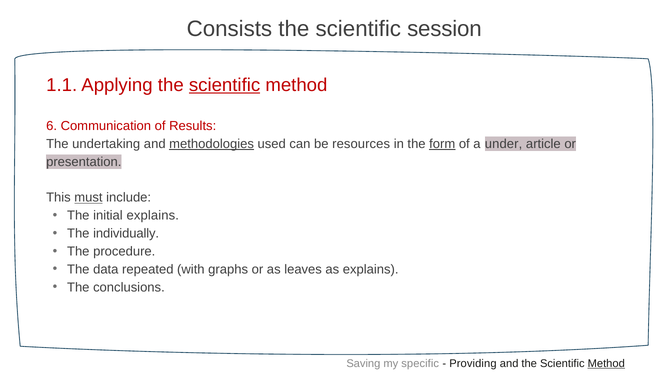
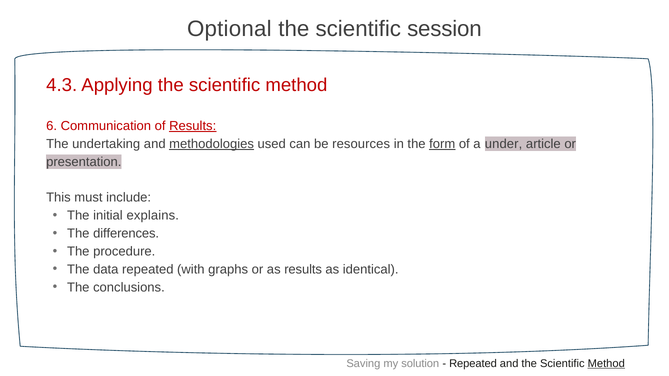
Consists: Consists -> Optional
1.1: 1.1 -> 4.3
scientific at (225, 85) underline: present -> none
Results at (193, 126) underline: none -> present
must underline: present -> none
individually: individually -> differences
as leaves: leaves -> results
as explains: explains -> identical
specific: specific -> solution
Providing at (473, 364): Providing -> Repeated
